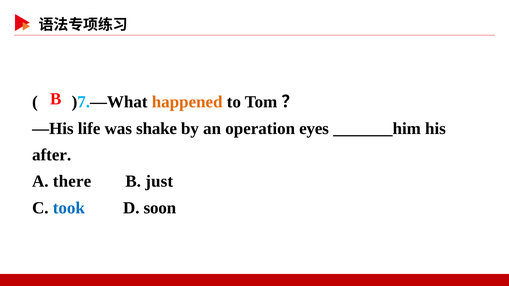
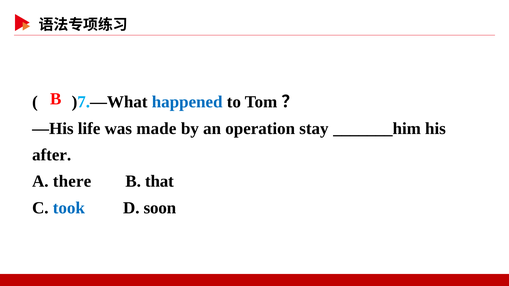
happened colour: orange -> blue
shake: shake -> made
eyes: eyes -> stay
just: just -> that
